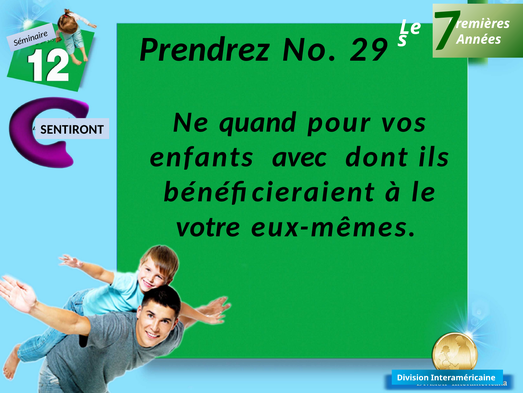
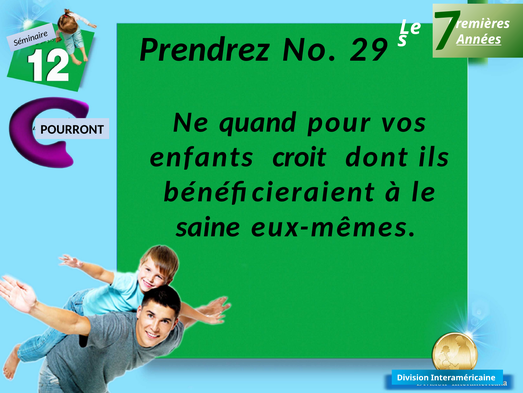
Années underline: none -> present
SENTIRONT: SENTIRONT -> POURRONT
avec: avec -> croit
votre: votre -> saine
